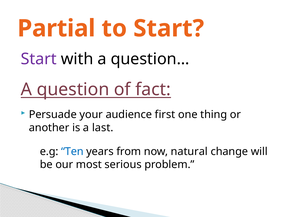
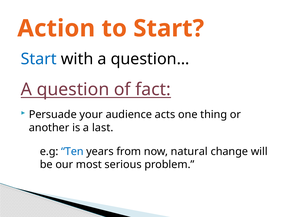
Partial: Partial -> Action
Start at (39, 59) colour: purple -> blue
first: first -> acts
